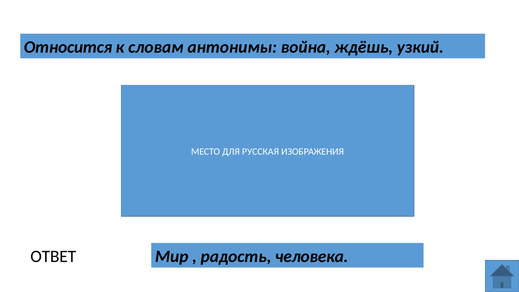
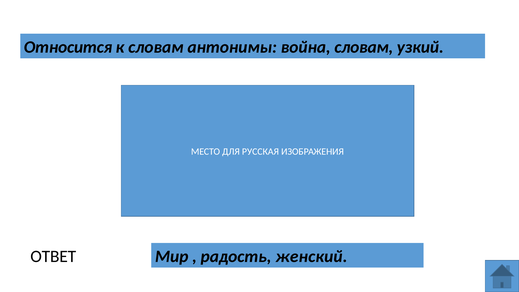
война ждёшь: ждёшь -> словам
человека: человека -> женский
